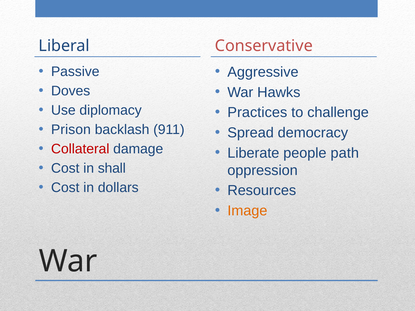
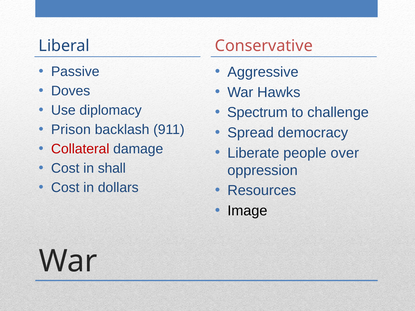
Practices: Practices -> Spectrum
path: path -> over
Image colour: orange -> black
